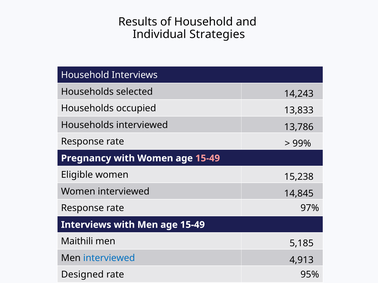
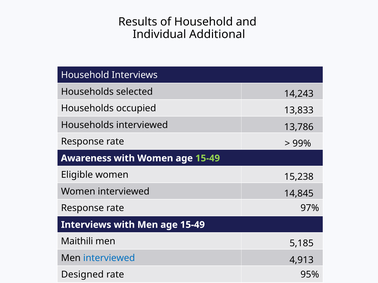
Strategies: Strategies -> Additional
Pregnancy: Pregnancy -> Awareness
15-49 at (208, 159) colour: pink -> light green
